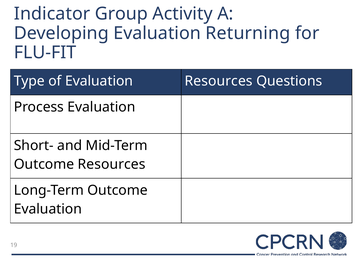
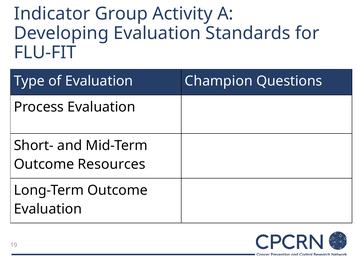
Returning: Returning -> Standards
Evaluation Resources: Resources -> Champion
